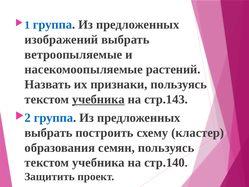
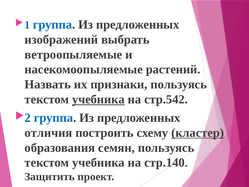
стр.143: стр.143 -> стр.542
выбрать at (49, 133): выбрать -> отличия
кластер underline: none -> present
